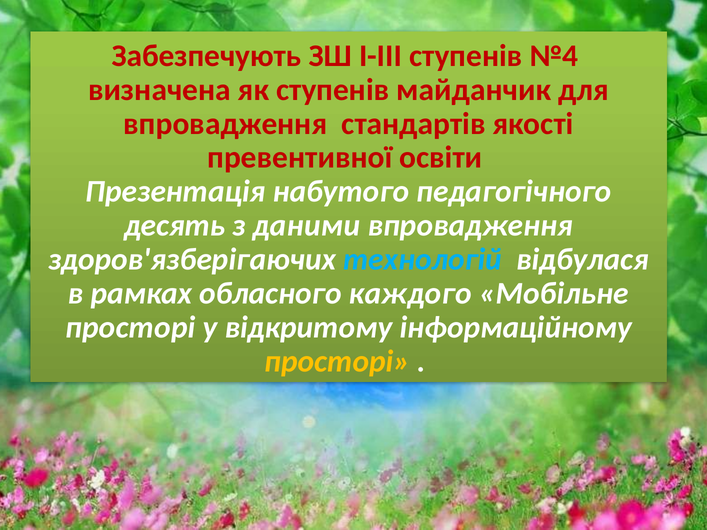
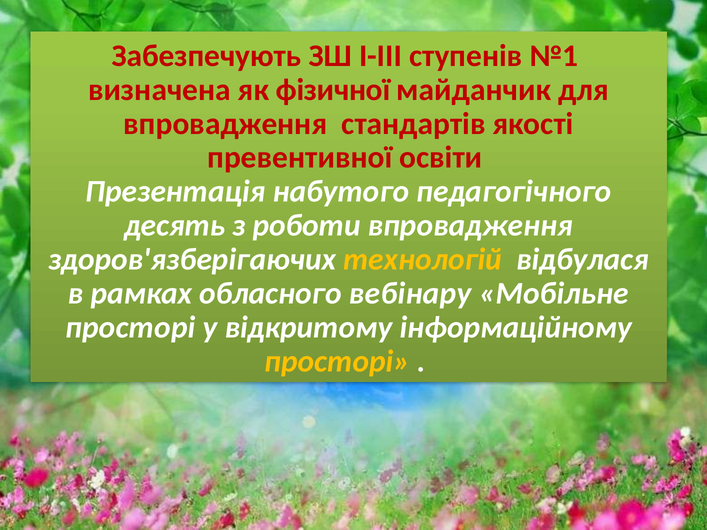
№4: №4 -> №1
як ступенів: ступенів -> фізичної
даними: даними -> роботи
технологій colour: light blue -> yellow
каждого: каждого -> вебінару
